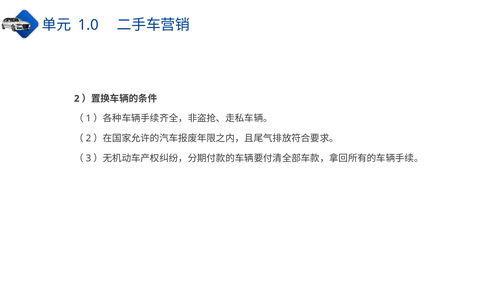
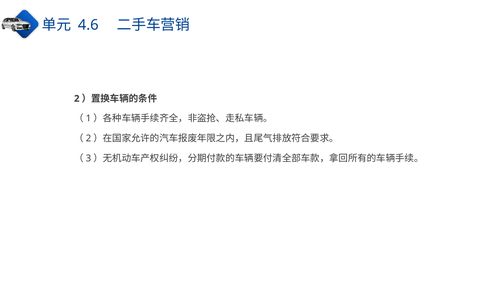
1.0: 1.0 -> 4.6
